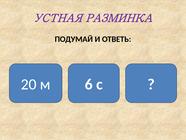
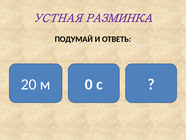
6: 6 -> 0
